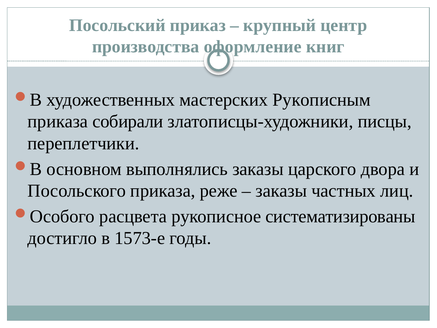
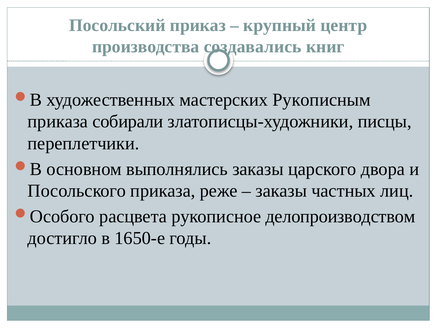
оформление: оформление -> создавались
систематизированы: систематизированы -> делопроизводством
1573-е: 1573-е -> 1650-е
